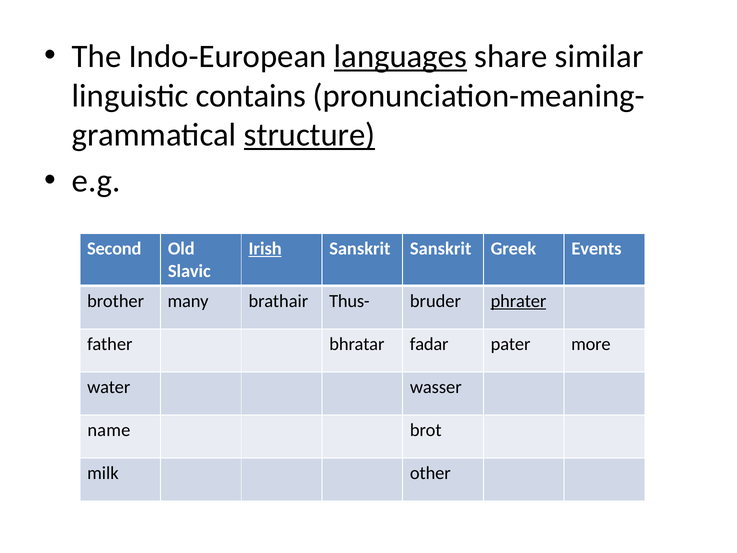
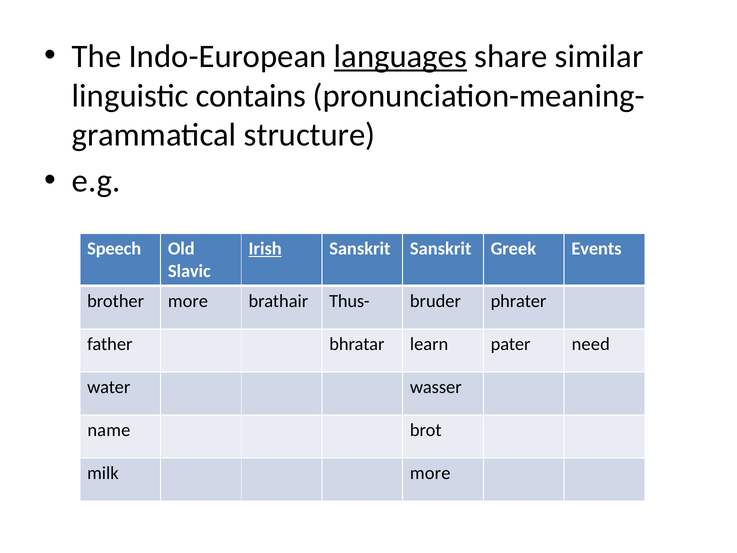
structure underline: present -> none
Second: Second -> Speech
brother many: many -> more
phrater underline: present -> none
fadar: fadar -> learn
more: more -> need
milk other: other -> more
